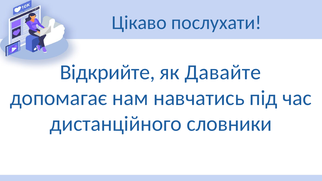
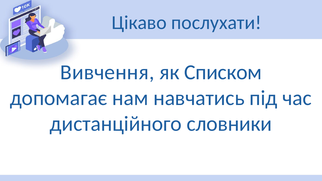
Відкрийте: Відкрийте -> Вивчення
Давайте: Давайте -> Списком
